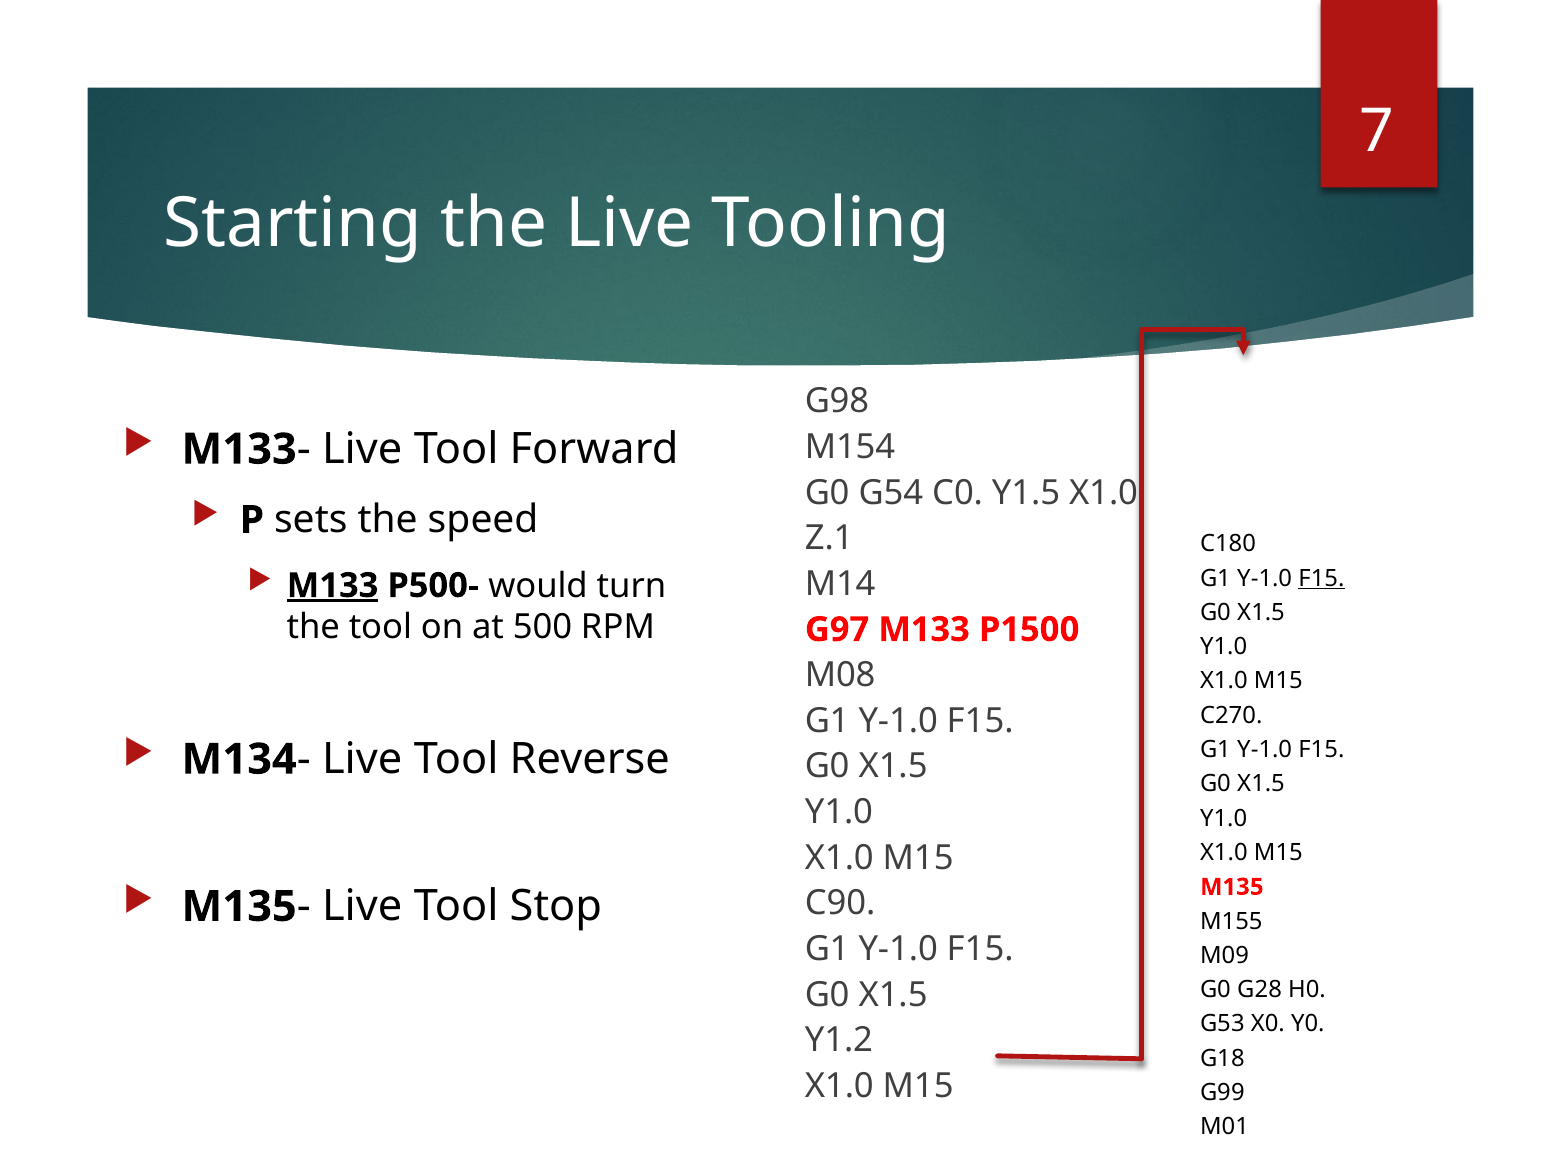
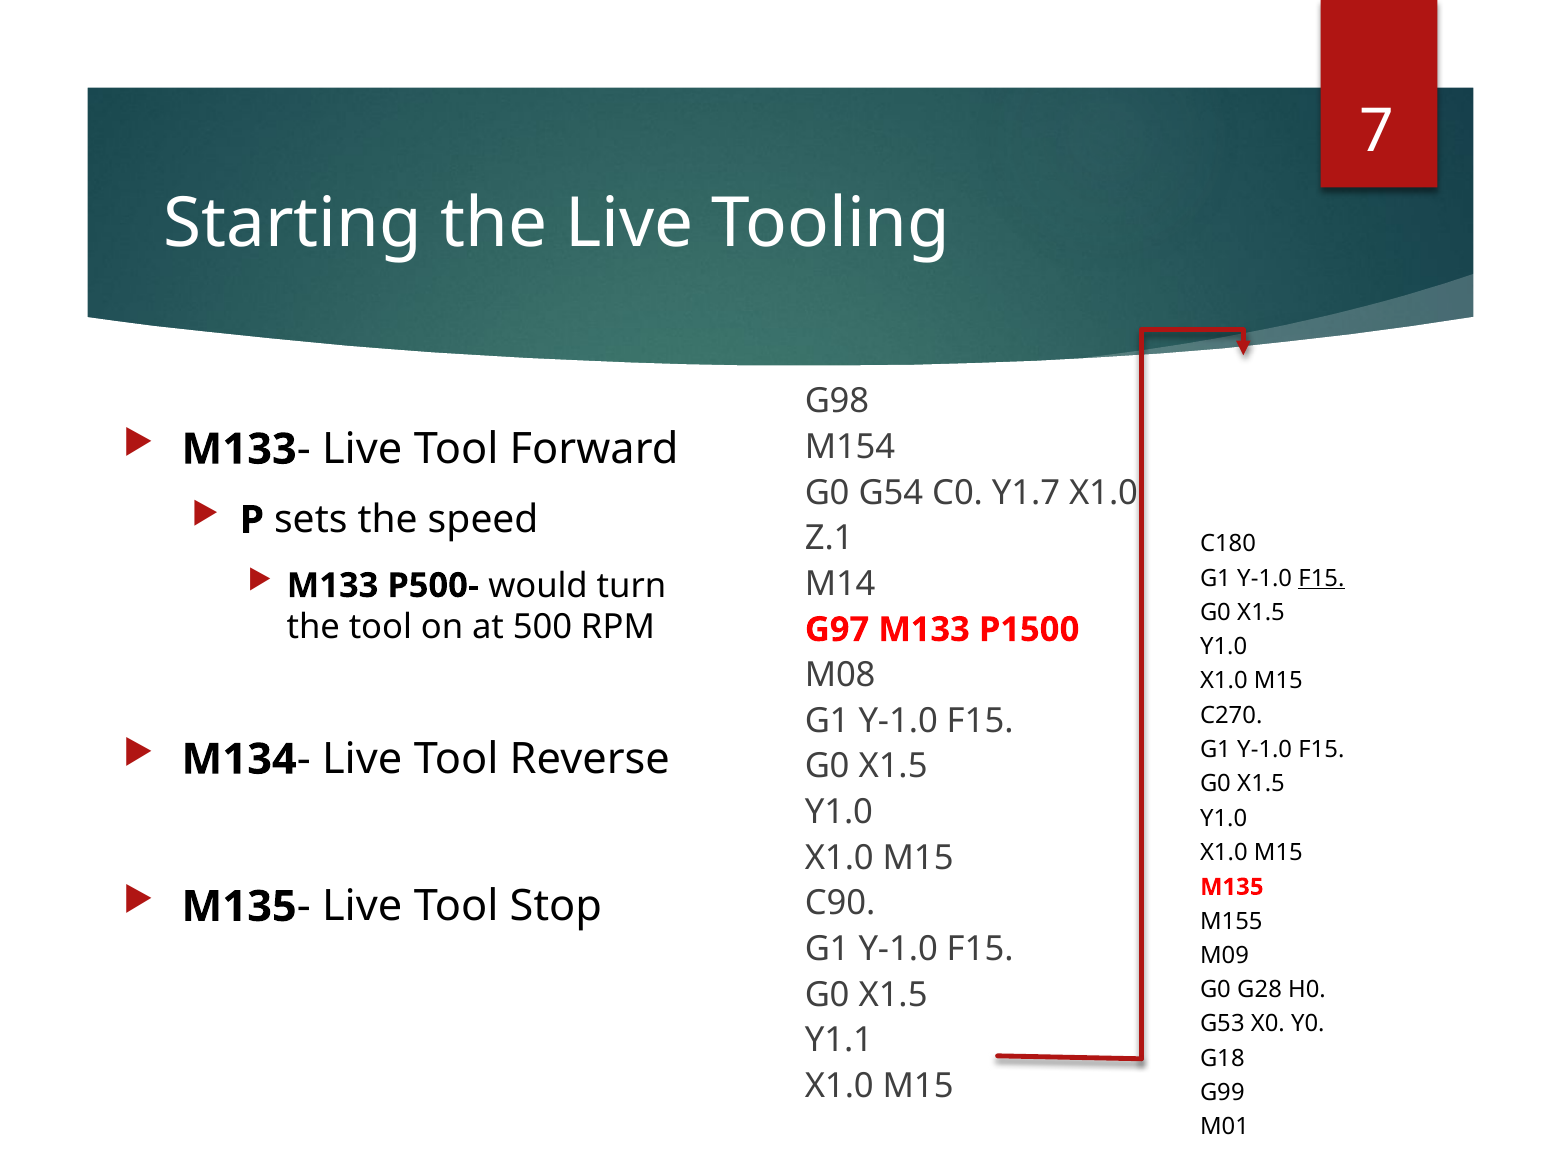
Y1.5: Y1.5 -> Y1.7
M133 at (333, 586) underline: present -> none
Y1.2: Y1.2 -> Y1.1
